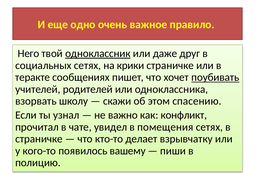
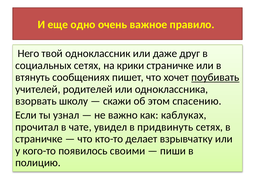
одноклассник underline: present -> none
теракте: теракте -> втянуть
конфликт: конфликт -> каблуках
помещения: помещения -> придвинуть
вашему: вашему -> своими
